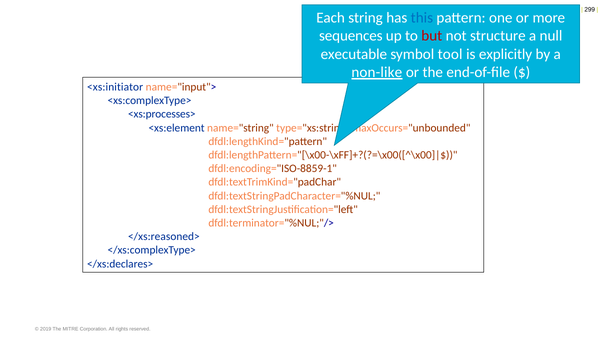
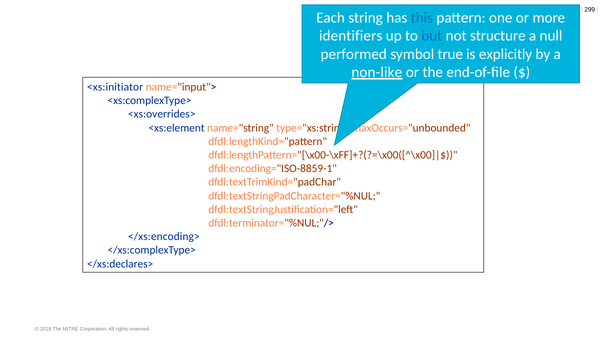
sequences: sequences -> identifiers
but colour: red -> blue
executable: executable -> performed
tool: tool -> true
<xs:processes>: <xs:processes> -> <xs:overrides>
</xs:reasoned>: </xs:reasoned> -> </xs:encoding>
